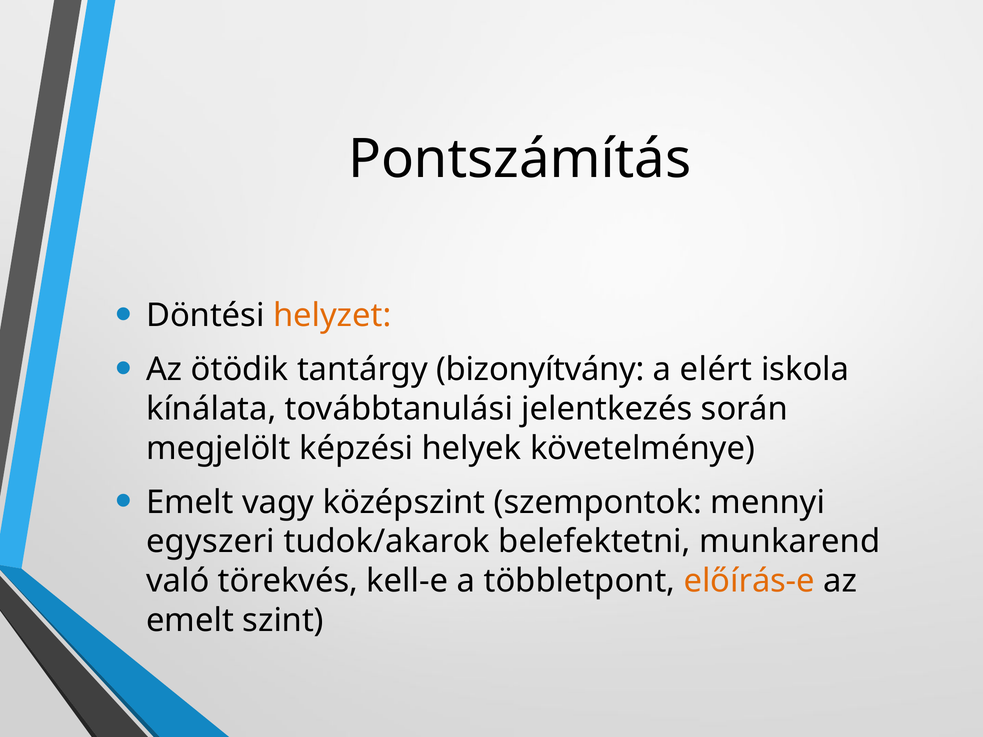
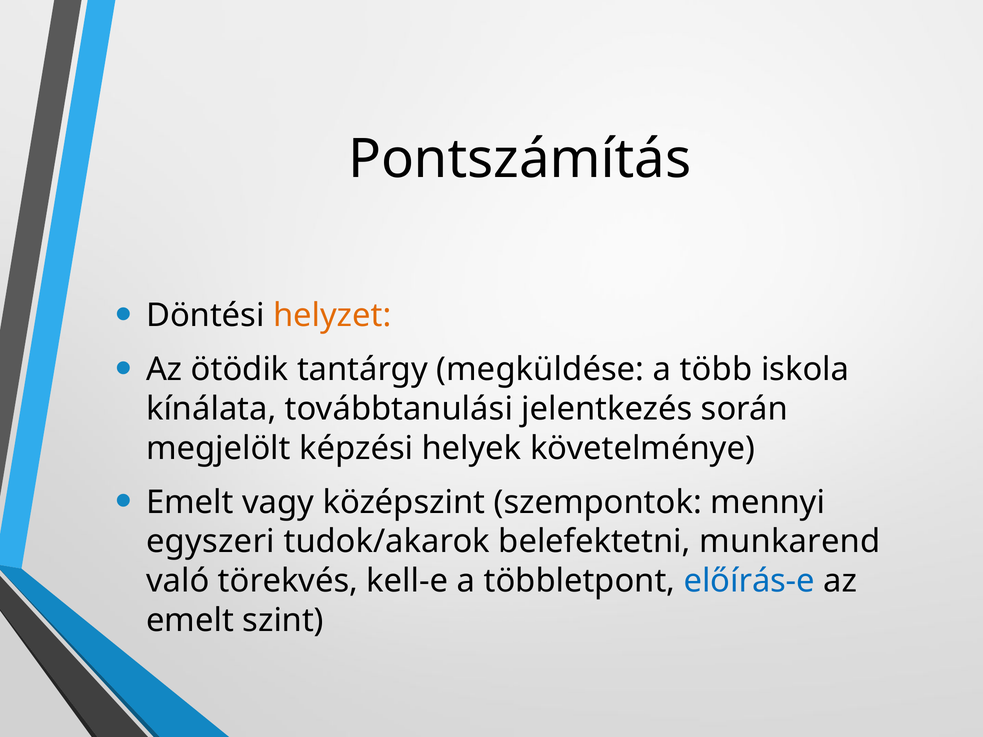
bizonyítvány: bizonyítvány -> megküldése
elért: elért -> több
előírás-e colour: orange -> blue
